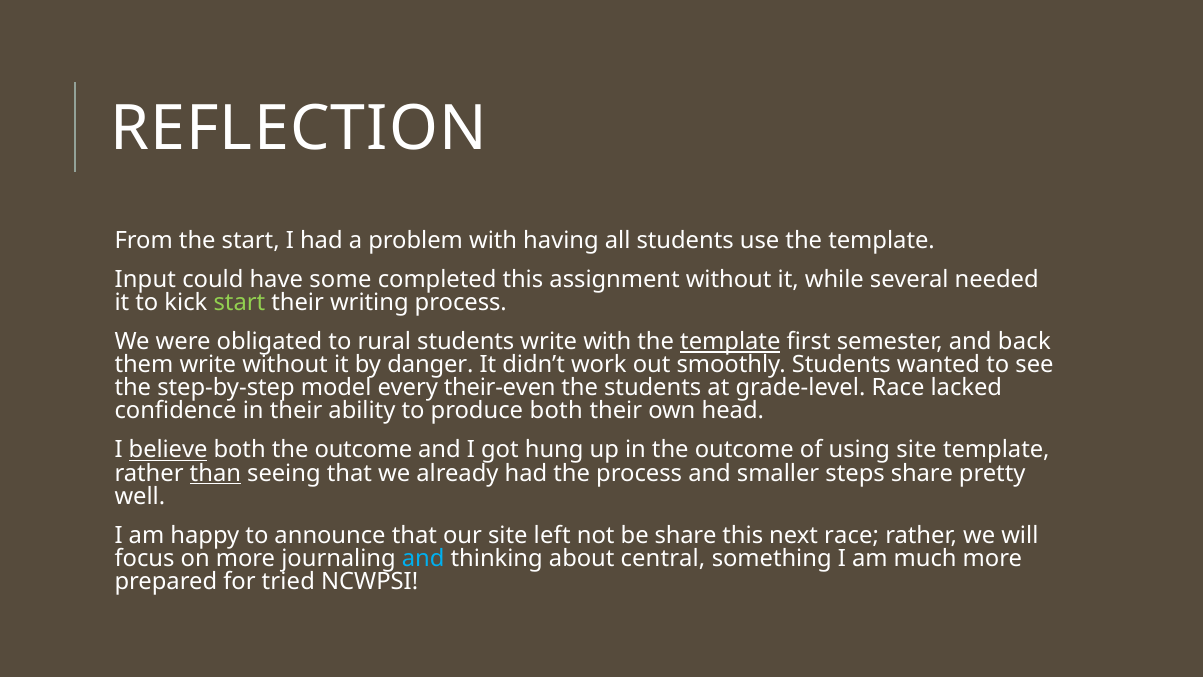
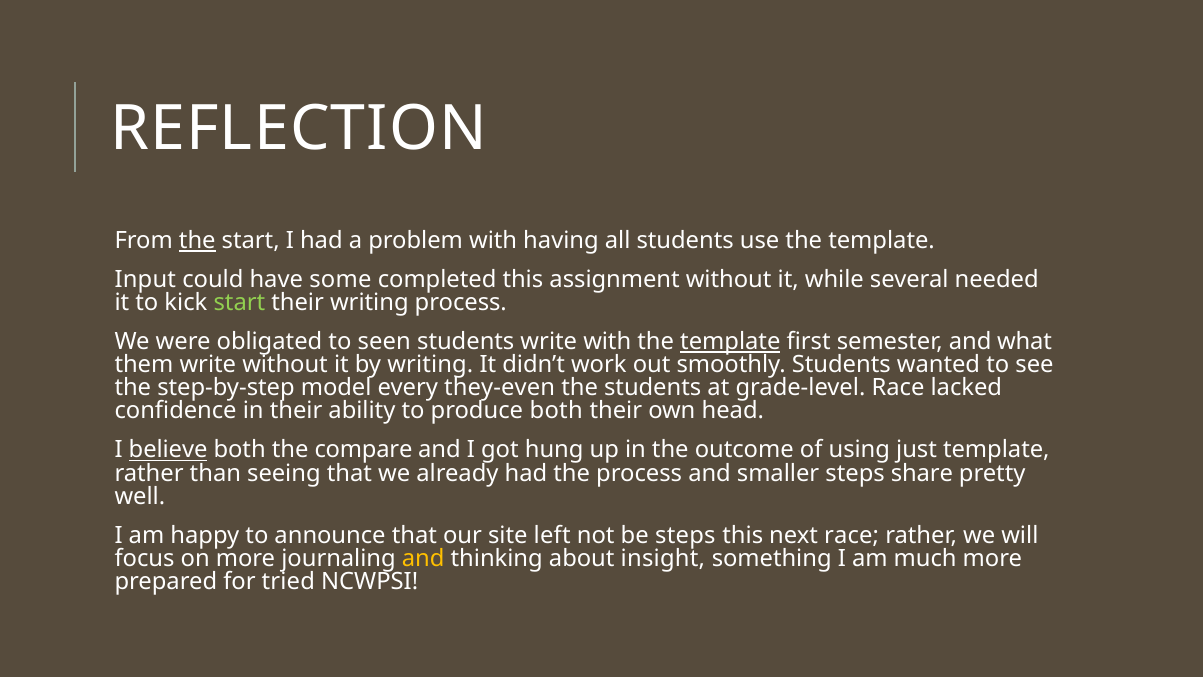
the at (197, 241) underline: none -> present
rural: rural -> seen
back: back -> what
by danger: danger -> writing
their-even: their-even -> they-even
both the outcome: outcome -> compare
using site: site -> just
than underline: present -> none
be share: share -> steps
and at (423, 558) colour: light blue -> yellow
central: central -> insight
